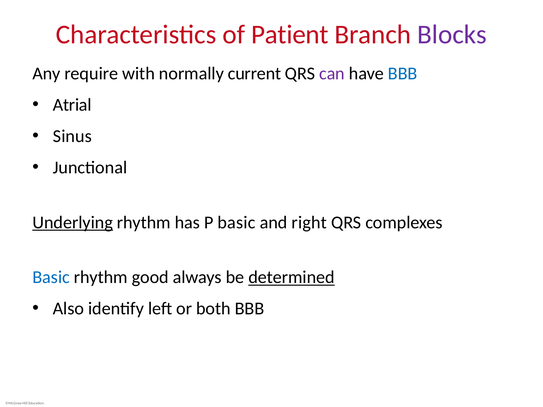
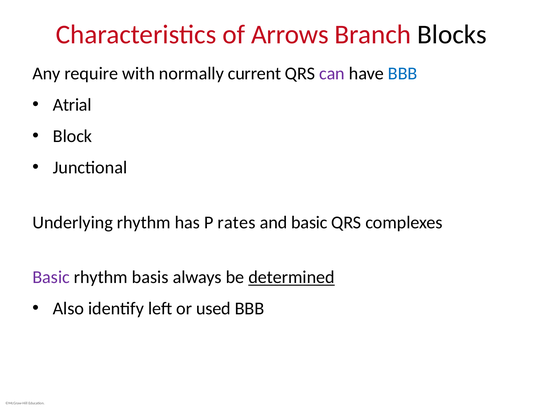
Patient: Patient -> Arrows
Blocks colour: purple -> black
Sinus: Sinus -> Block
Underlying underline: present -> none
P basic: basic -> rates
and right: right -> basic
Basic at (51, 278) colour: blue -> purple
good: good -> basis
both: both -> used
